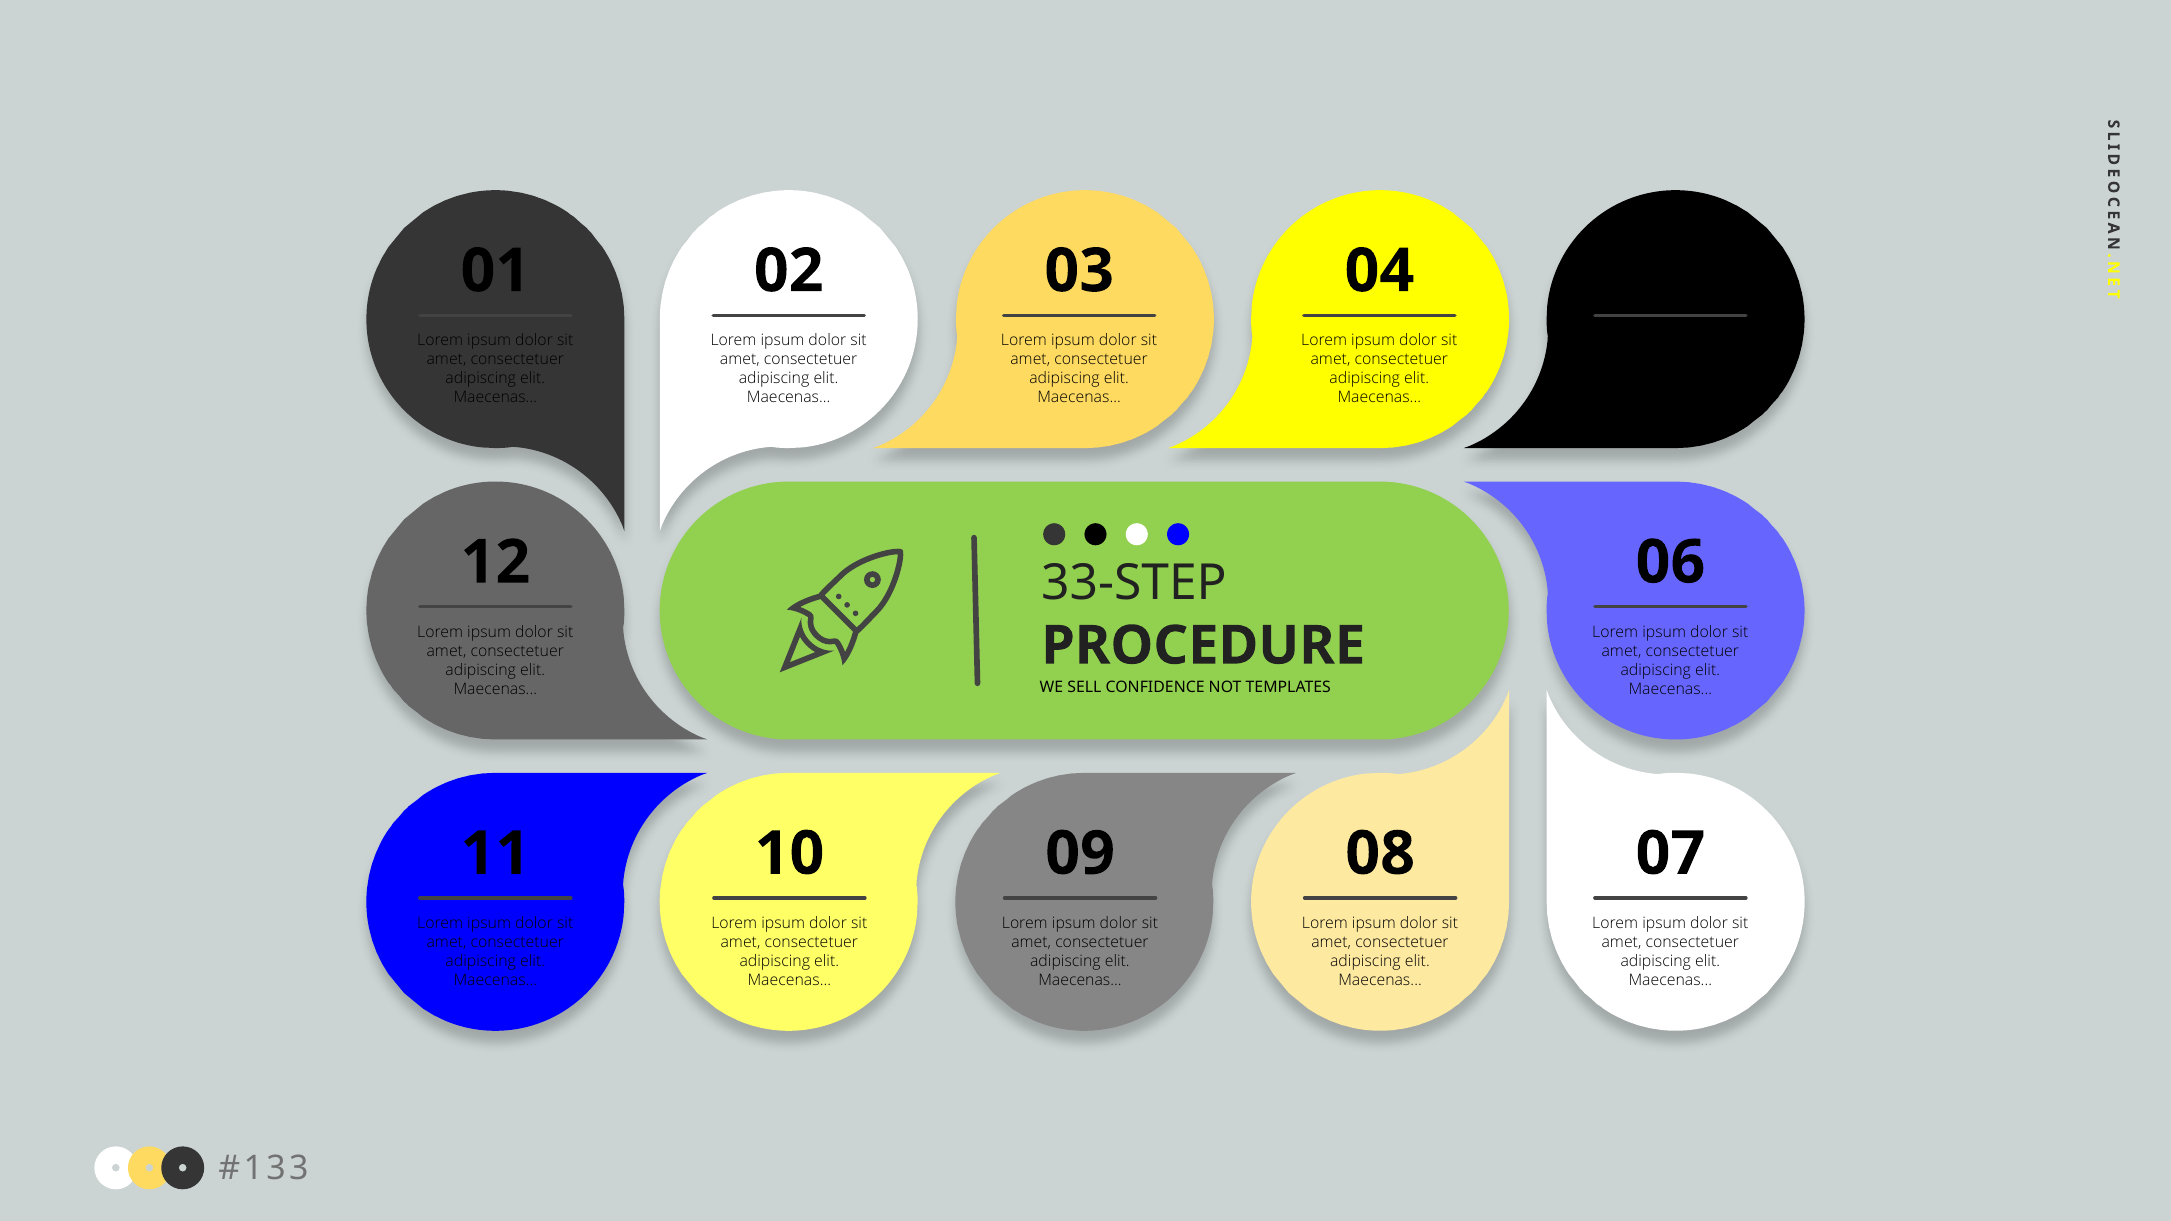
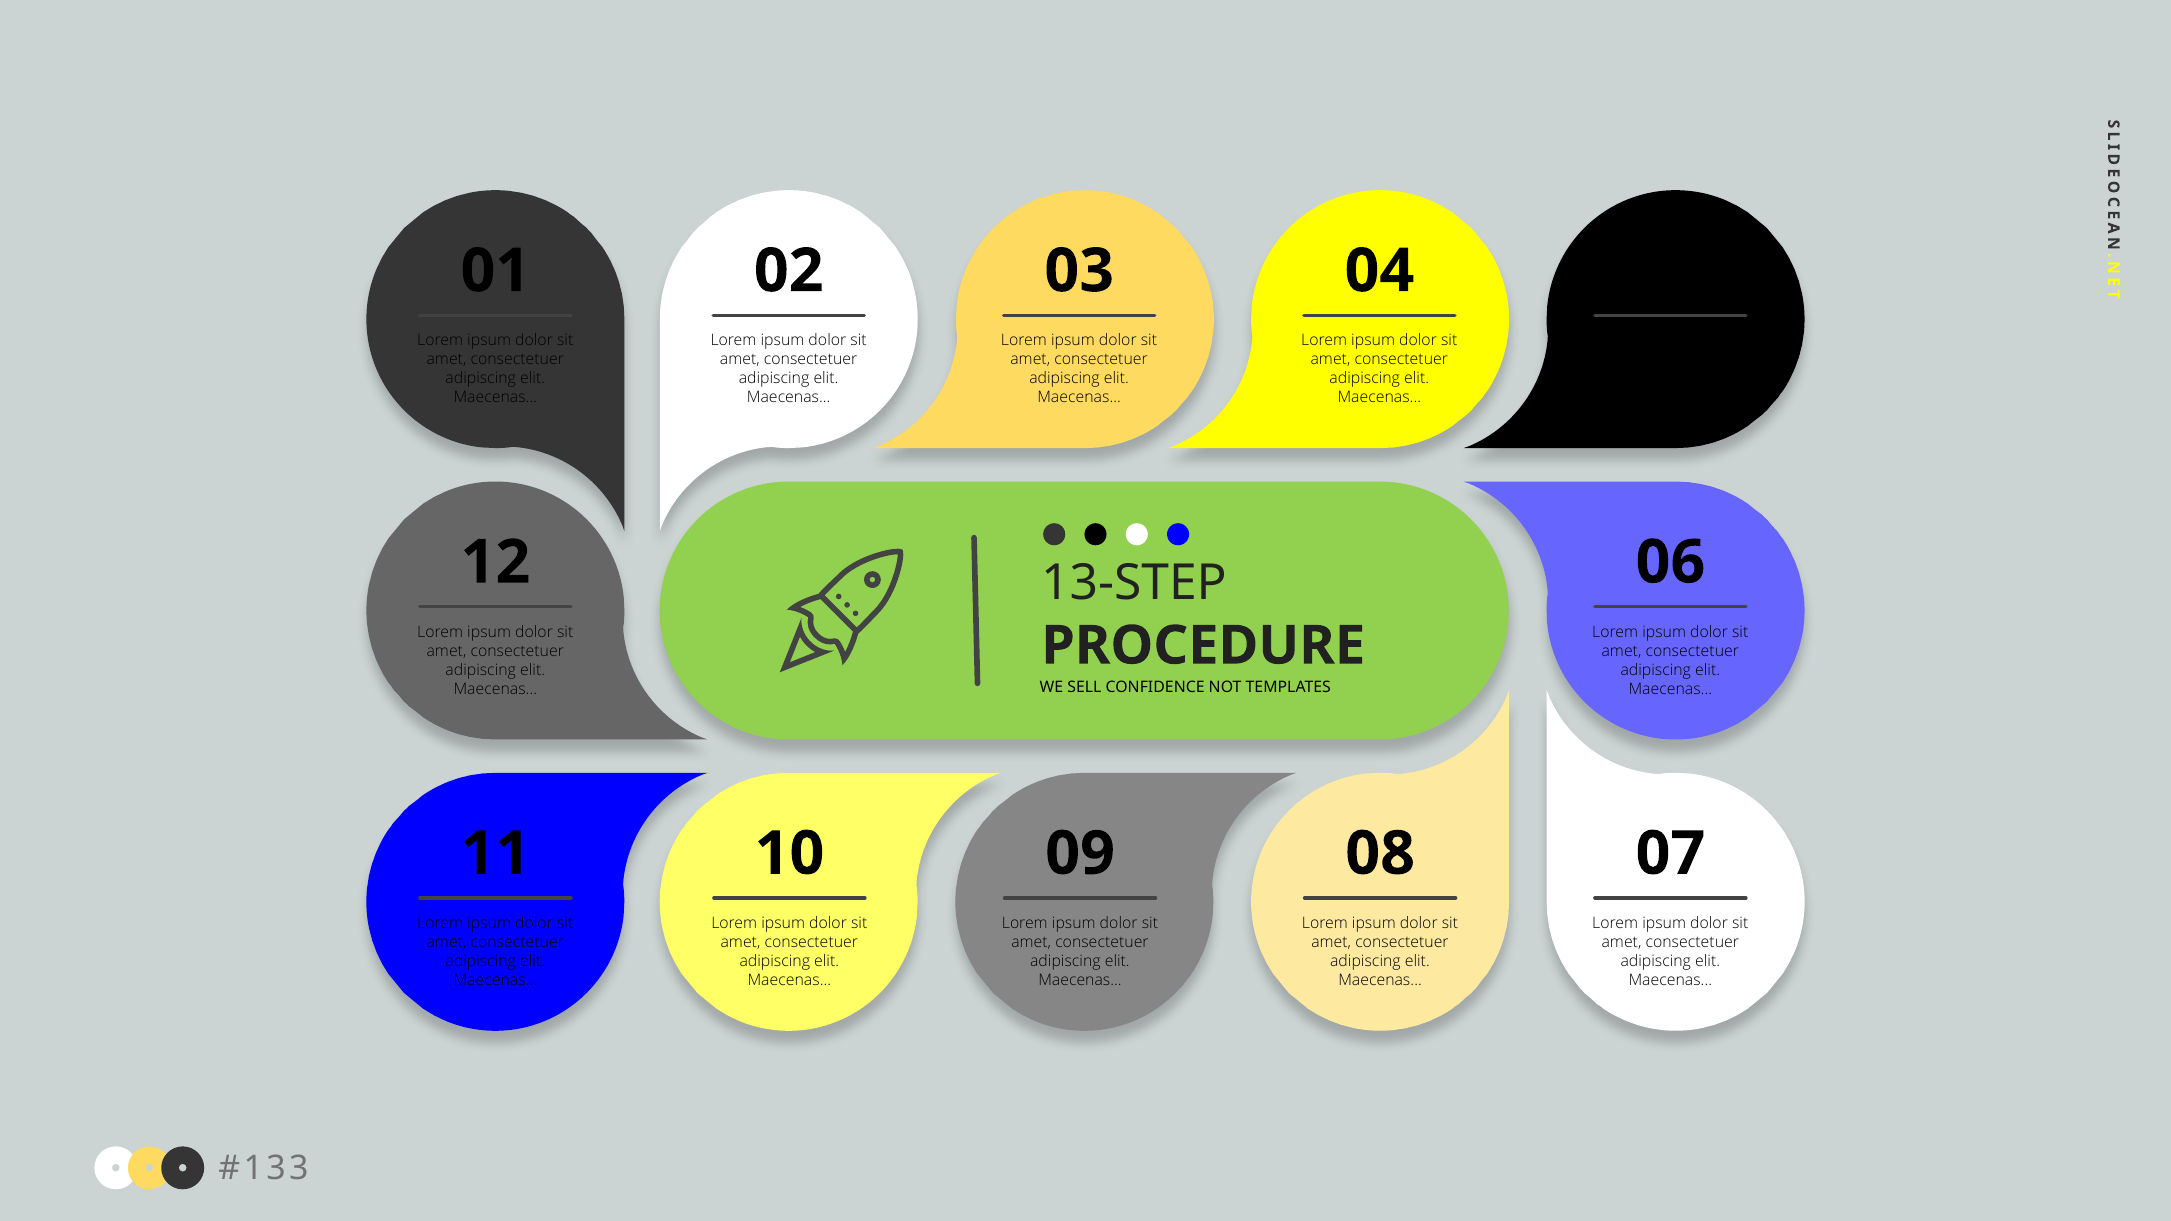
33-STEP: 33-STEP -> 13-STEP
